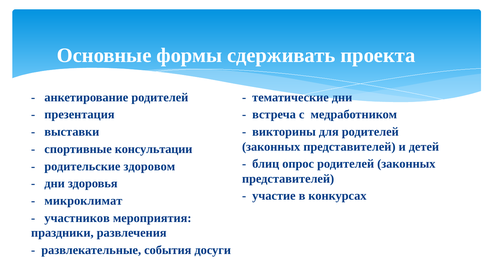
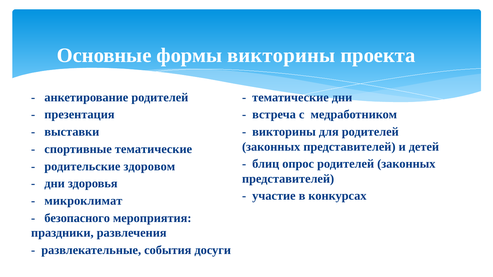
формы сдерживать: сдерживать -> викторины
спортивные консультации: консультации -> тематические
участников: участников -> безопасного
